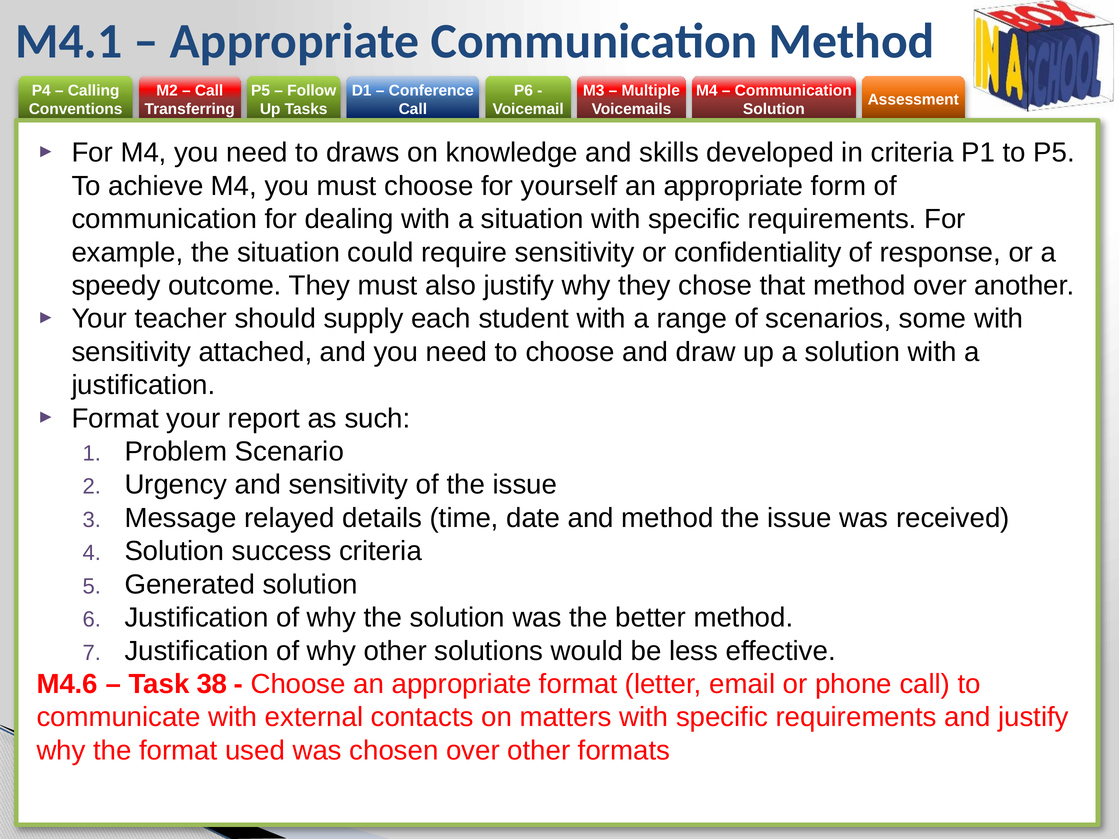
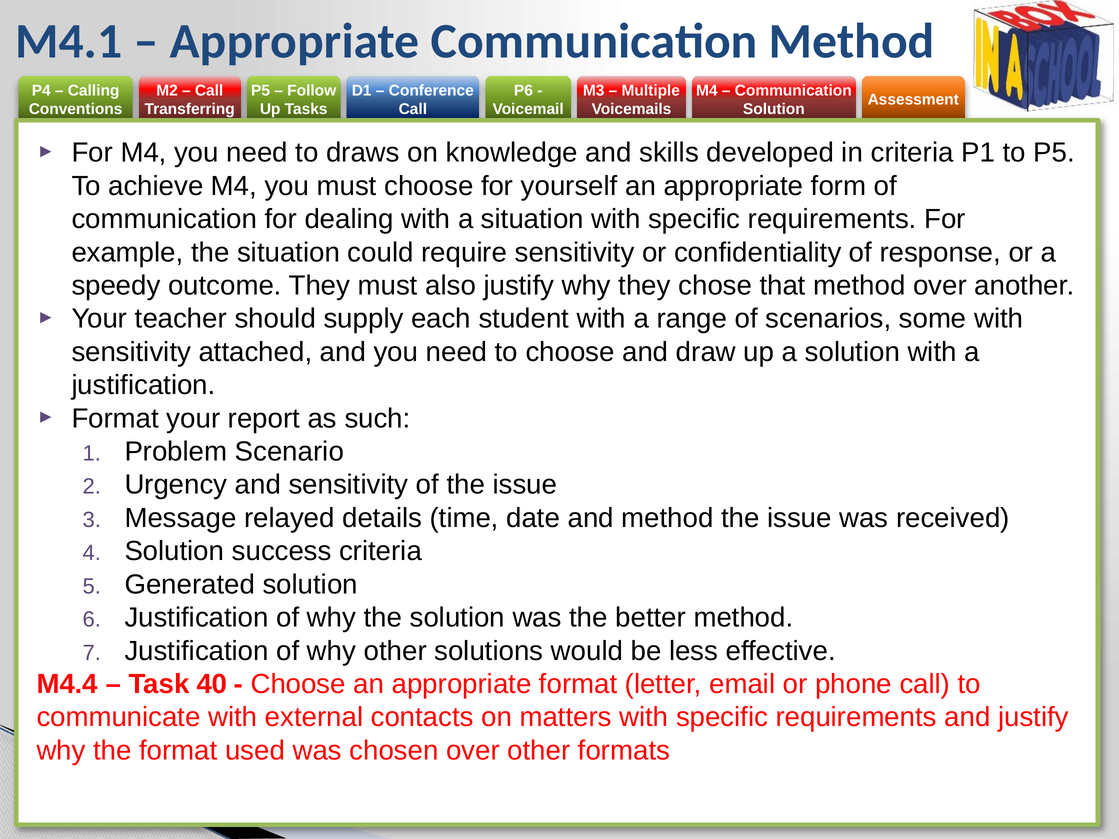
M4.6: M4.6 -> M4.4
38: 38 -> 40
